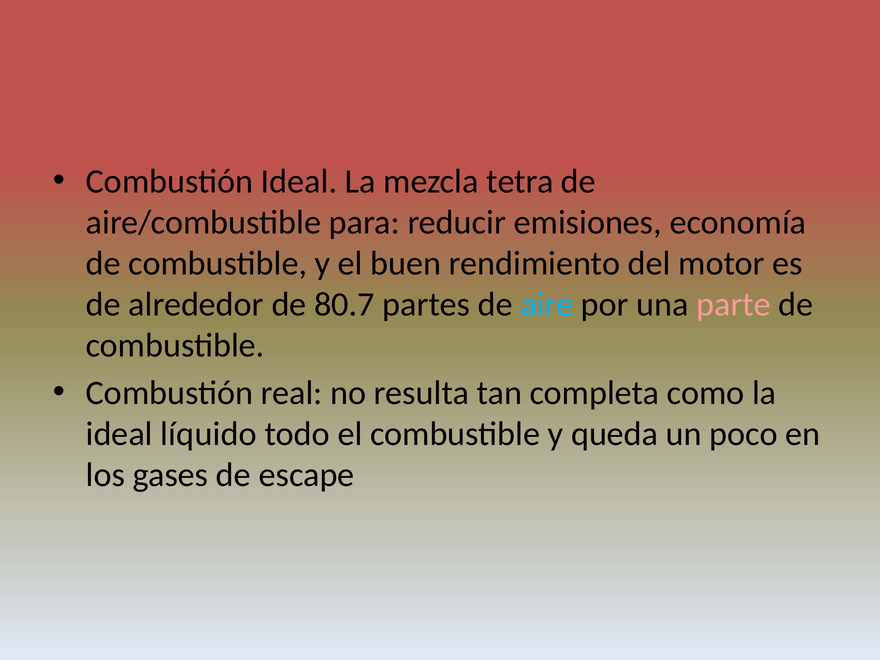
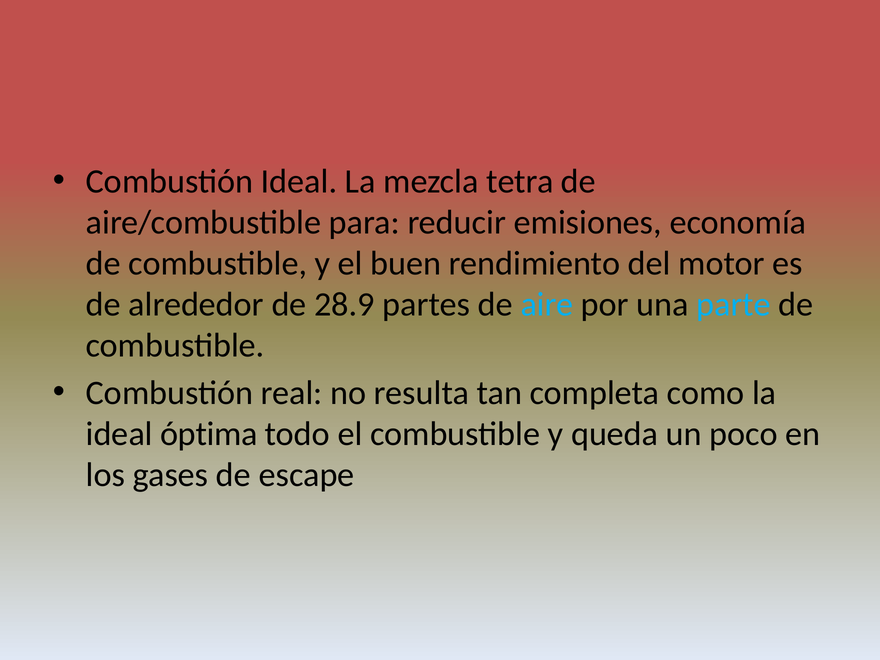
80.7: 80.7 -> 28.9
parte colour: pink -> light blue
líquido: líquido -> óptima
